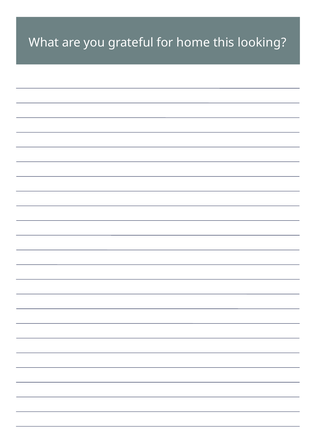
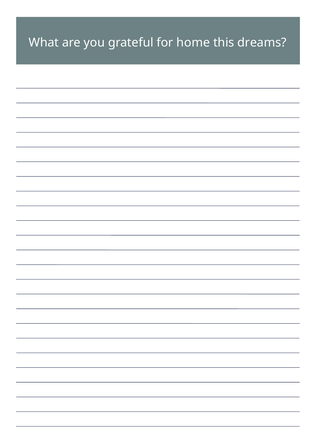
looking: looking -> dreams
